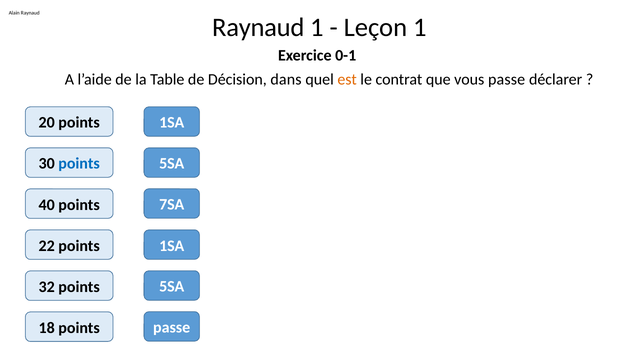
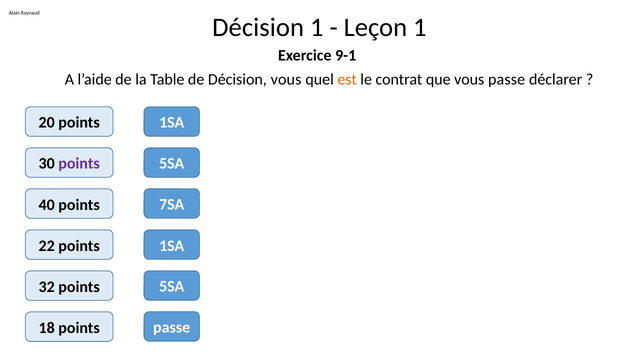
Raynaud at (258, 28): Raynaud -> Décision
0-1: 0-1 -> 9-1
Décision dans: dans -> vous
points at (79, 163) colour: blue -> purple
